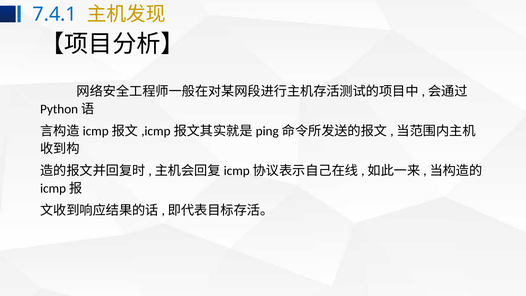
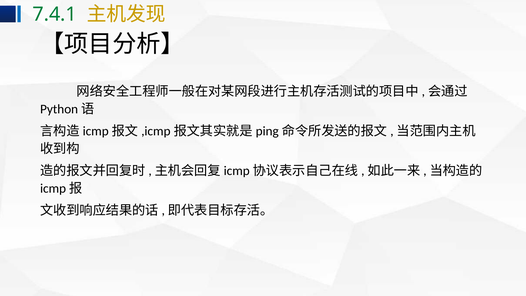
7.4.1 colour: blue -> green
